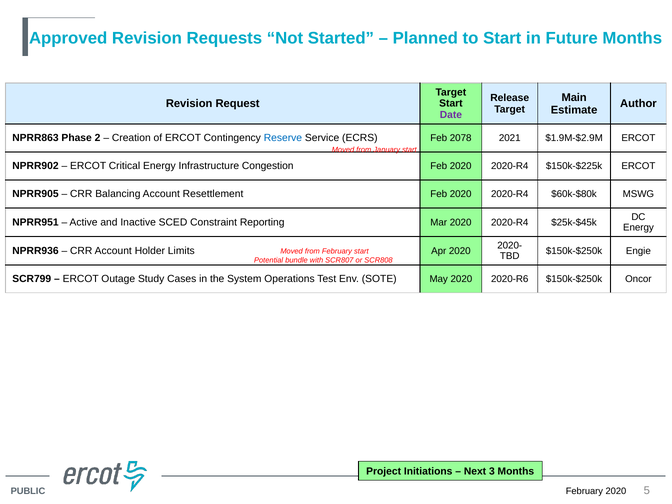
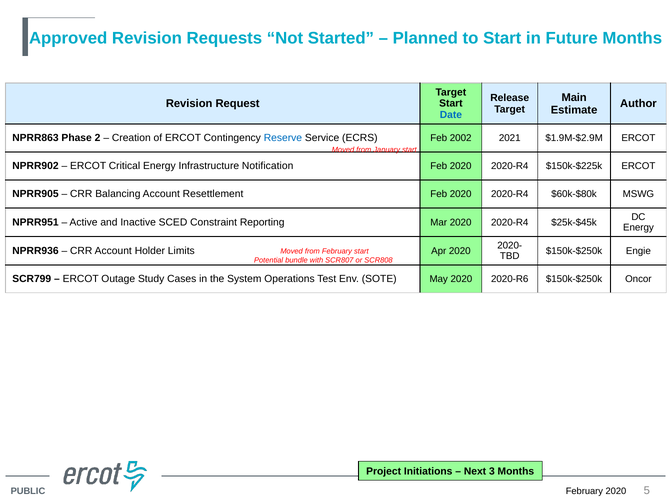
Date colour: purple -> blue
2078: 2078 -> 2002
Congestion: Congestion -> Notification
